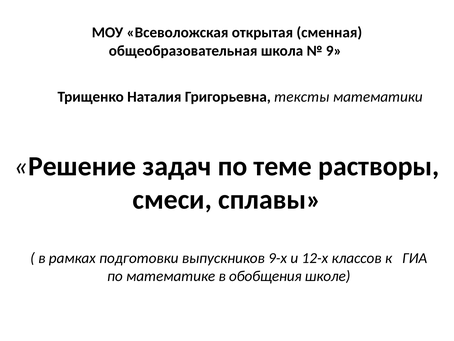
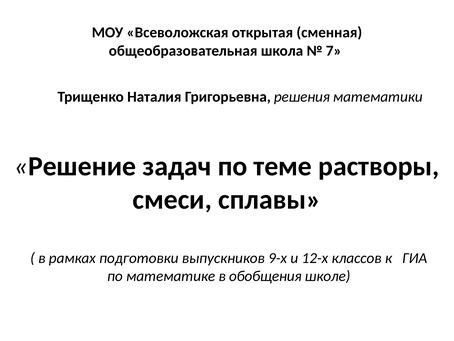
9: 9 -> 7
тексты: тексты -> решения
